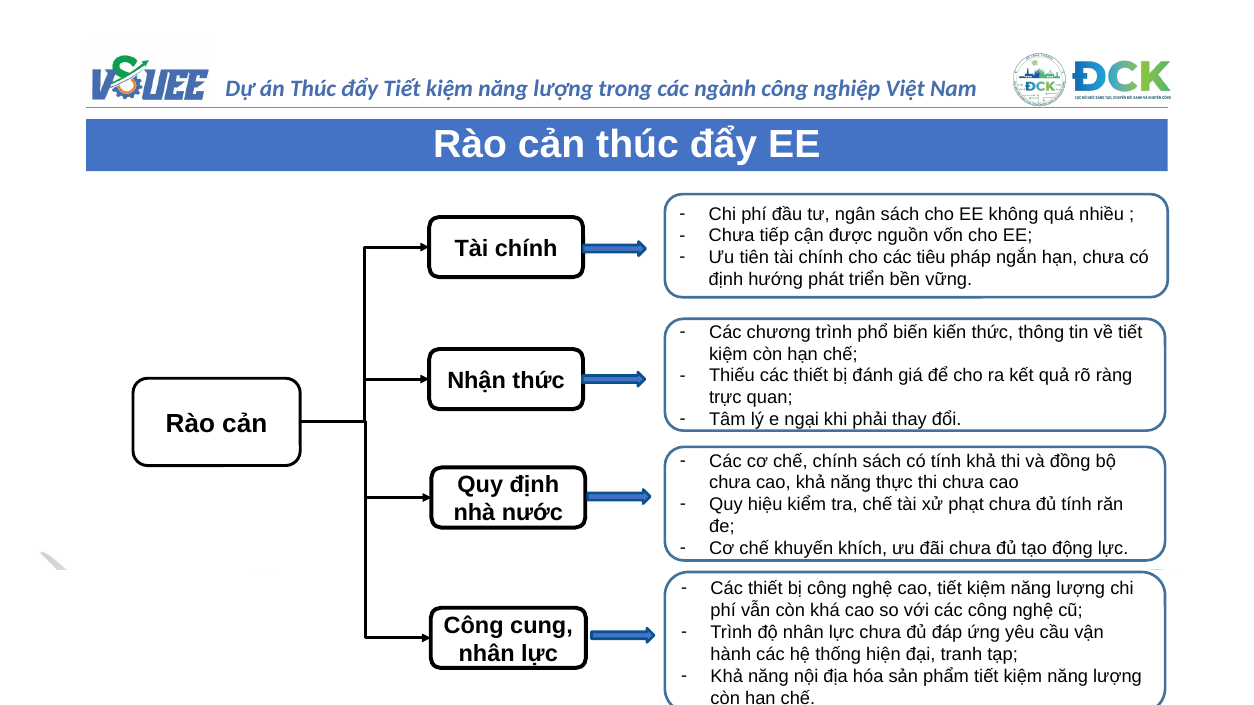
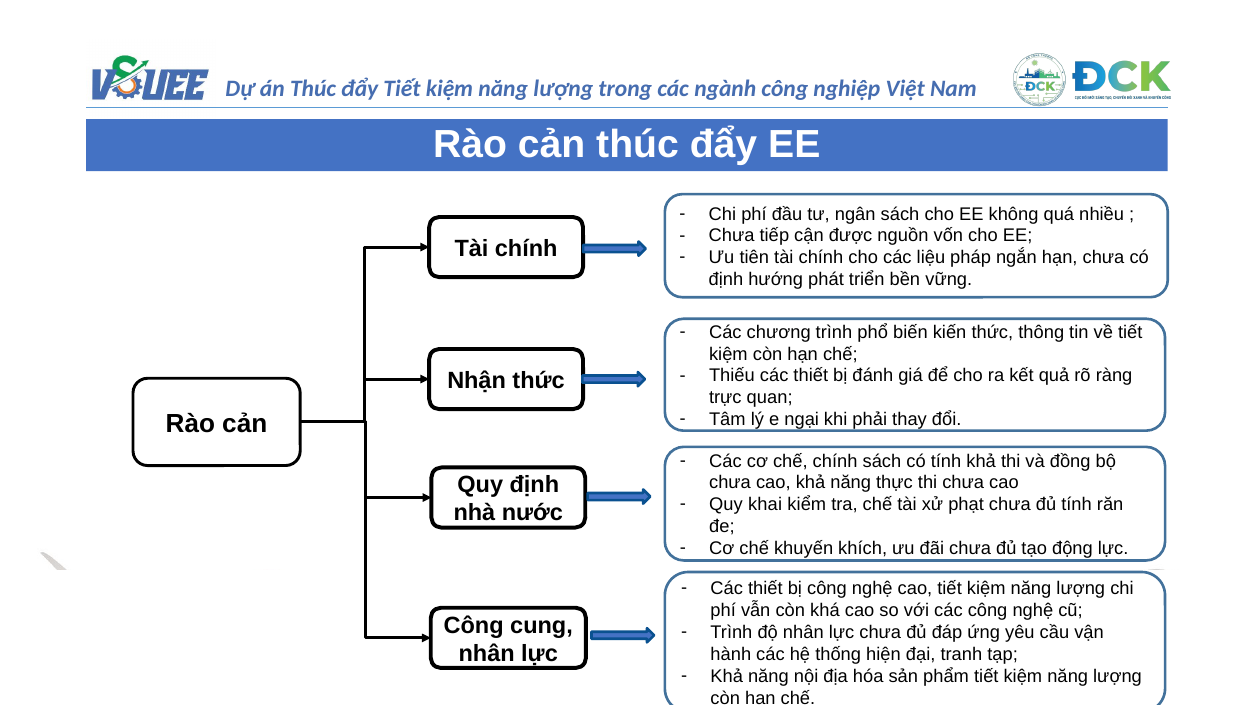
tiêu: tiêu -> liệu
hiệu: hiệu -> khai
